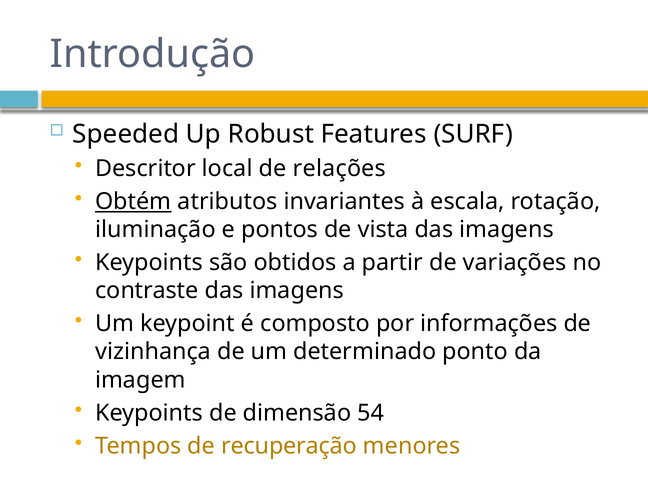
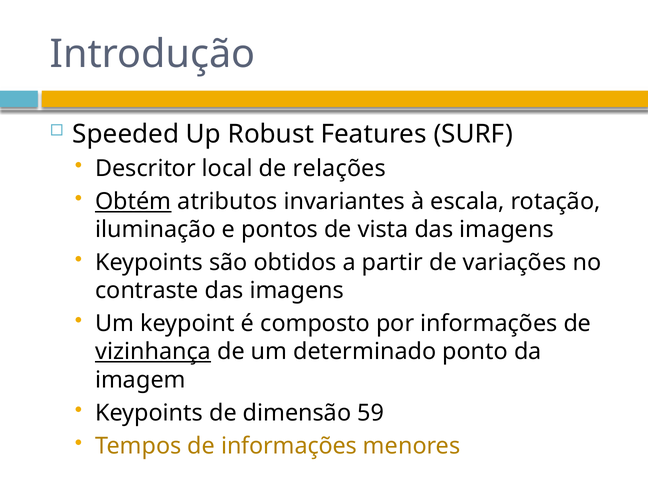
vizinhança underline: none -> present
54: 54 -> 59
de recuperação: recuperação -> informações
